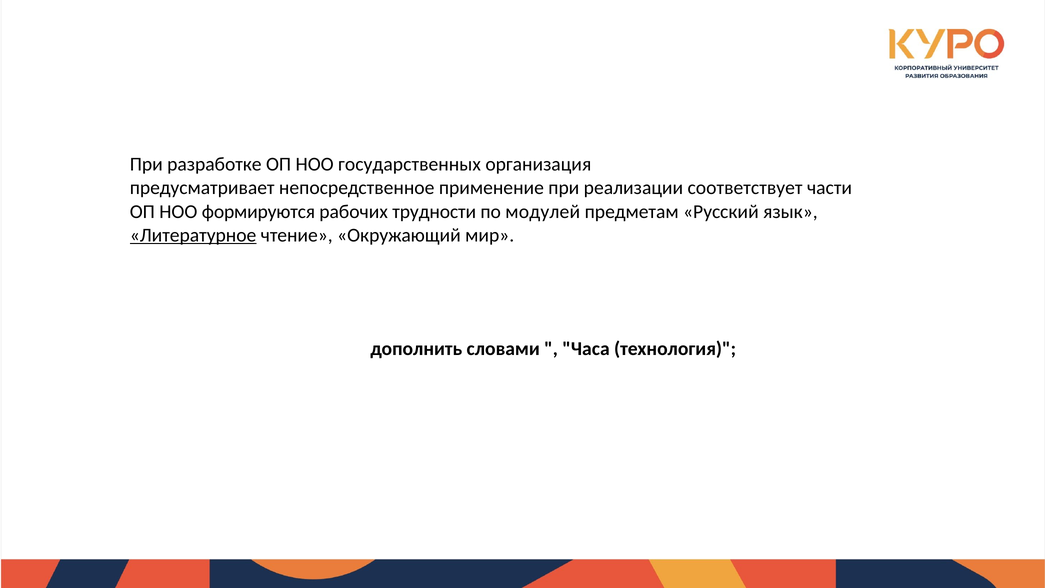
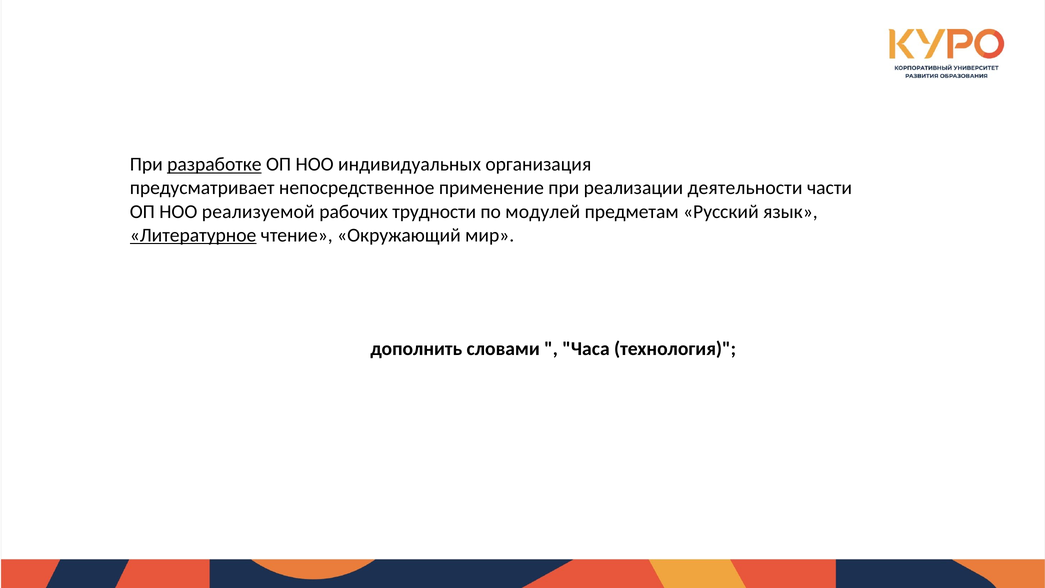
разработке underline: none -> present
государственных: государственных -> индивидуальных
соответствует: соответствует -> деятельности
формируются: формируются -> реализуемой
